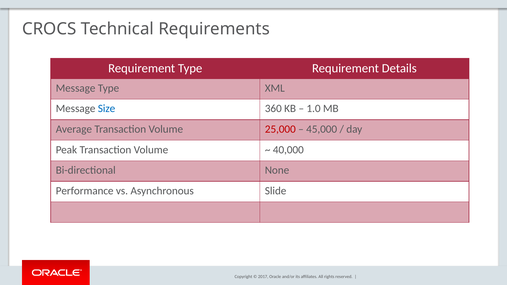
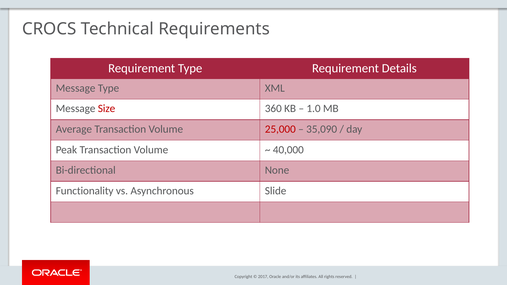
Size colour: blue -> red
45,000: 45,000 -> 35,090
Performance: Performance -> Functionality
